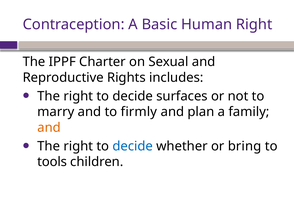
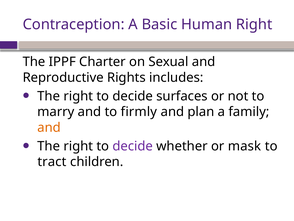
decide at (133, 146) colour: blue -> purple
bring: bring -> mask
tools: tools -> tract
